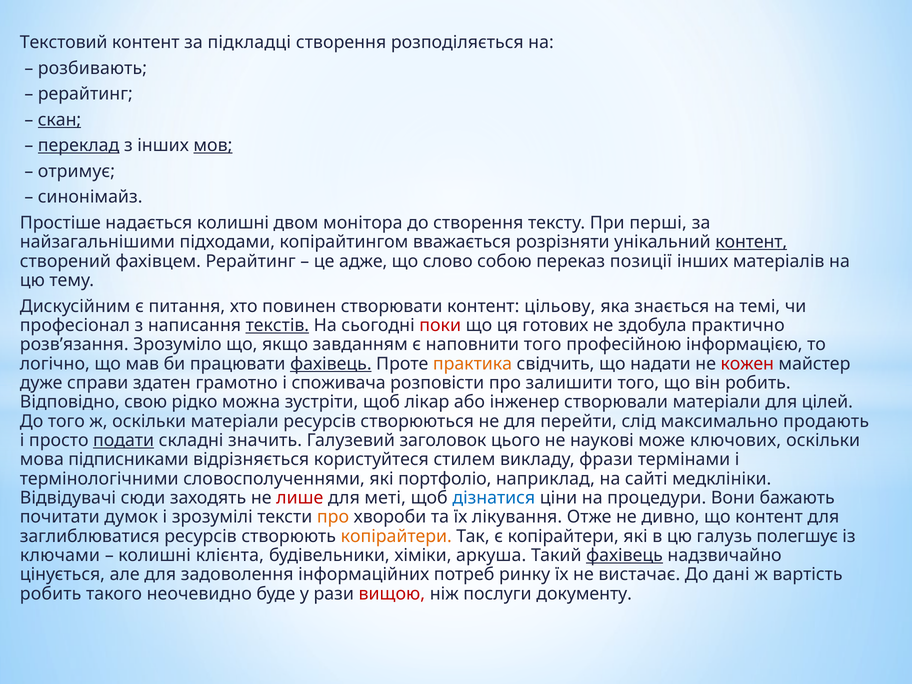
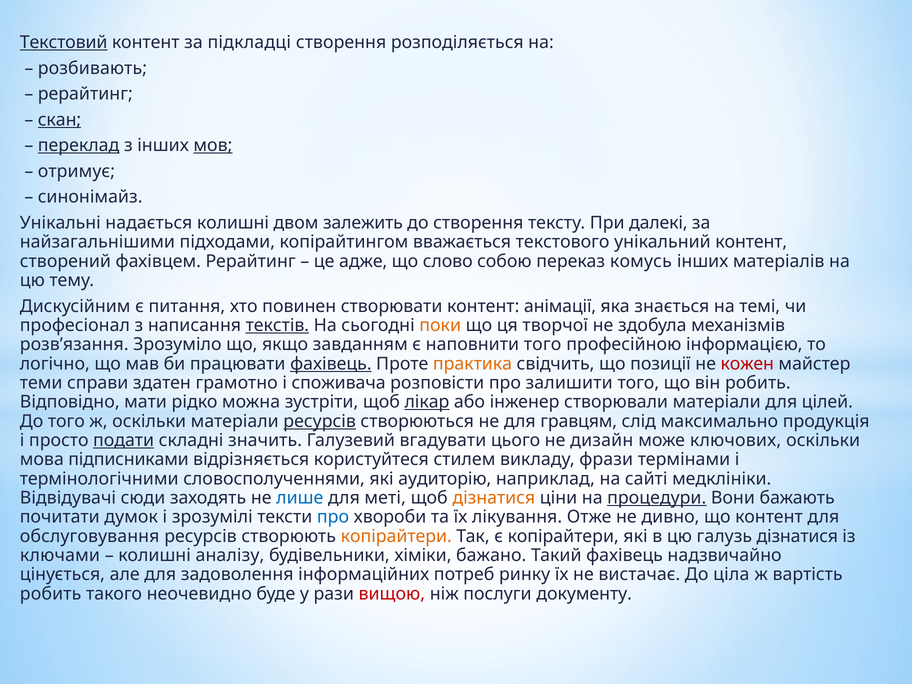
Текстовий underline: none -> present
Простіше: Простіше -> Унікальні
монітора: монітора -> залежить
перші: перші -> далекі
розрізняти: розрізняти -> текстового
контент at (751, 242) underline: present -> none
позиції: позиції -> комусь
цільову: цільову -> анімації
поки colour: red -> orange
готових: готових -> творчої
практично: практично -> механізмів
надати: надати -> позиції
дуже: дуже -> теми
свою: свою -> мати
лікар underline: none -> present
ресурсів at (320, 421) underline: none -> present
перейти: перейти -> гравцям
продають: продають -> продукція
заголовок: заголовок -> вгадувати
наукові: наукові -> дизайн
портфоліо: портфоліо -> аудиторію
лише colour: red -> blue
дізнатися at (494, 498) colour: blue -> orange
процедури underline: none -> present
про at (333, 517) colour: orange -> blue
заглиблюватися: заглиблюватися -> обслуговування
галузь полегшує: полегшує -> дізнатися
клієнта: клієнта -> аналізу
аркуша: аркуша -> бажано
фахівець at (625, 555) underline: present -> none
дані: дані -> ціла
